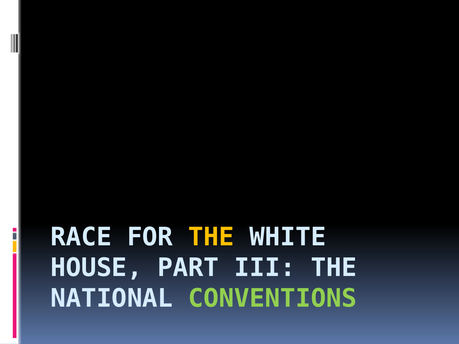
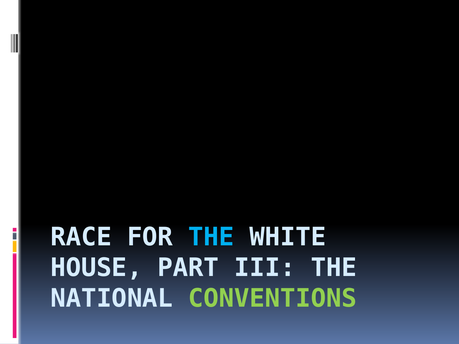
THE at (211, 237) colour: yellow -> light blue
